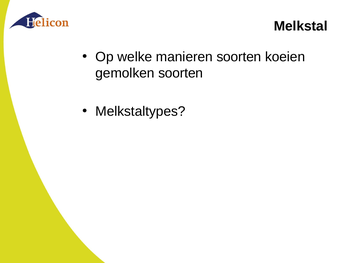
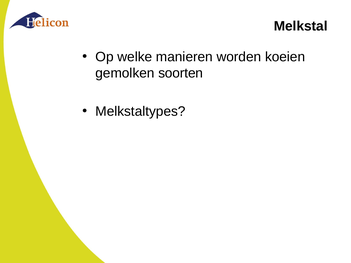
manieren soorten: soorten -> worden
